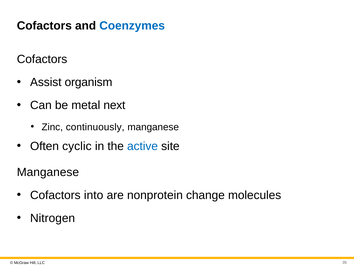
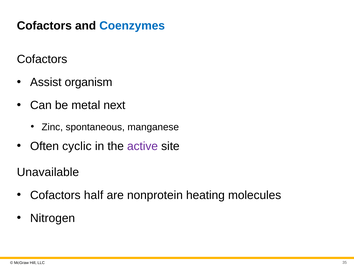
continuously: continuously -> spontaneous
active colour: blue -> purple
Manganese at (48, 172): Manganese -> Unavailable
into: into -> half
change: change -> heating
